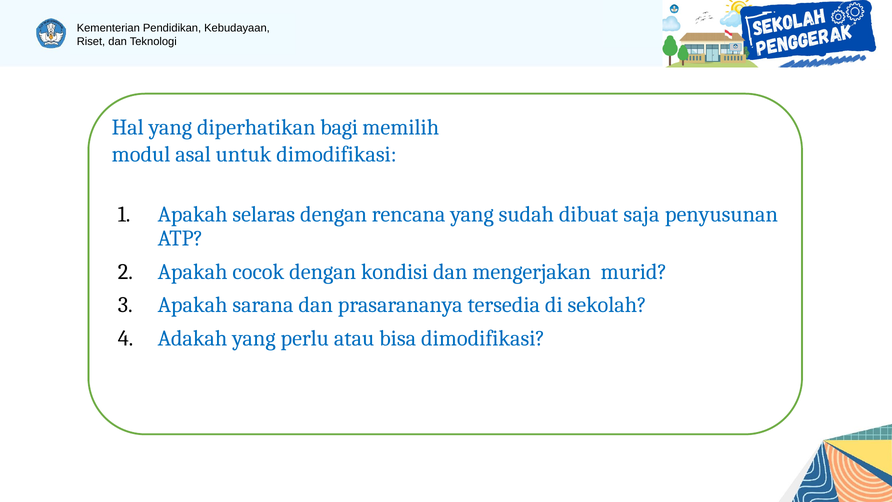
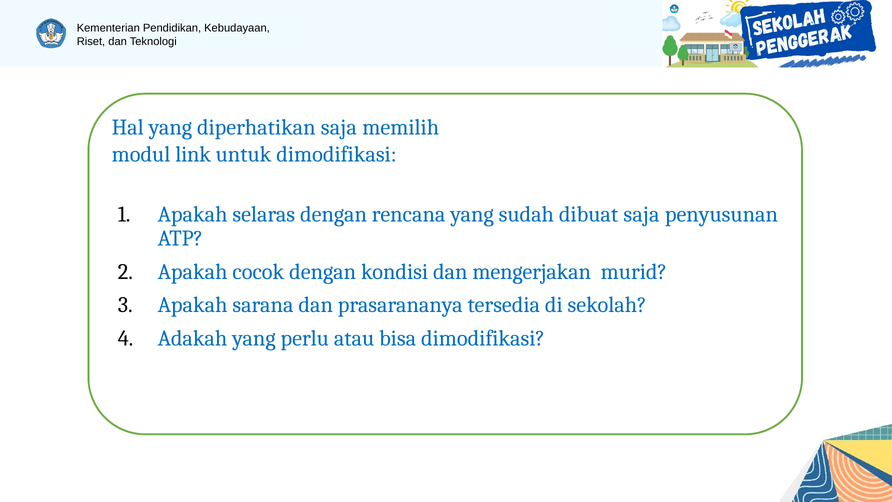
diperhatikan bagi: bagi -> saja
asal: asal -> link
